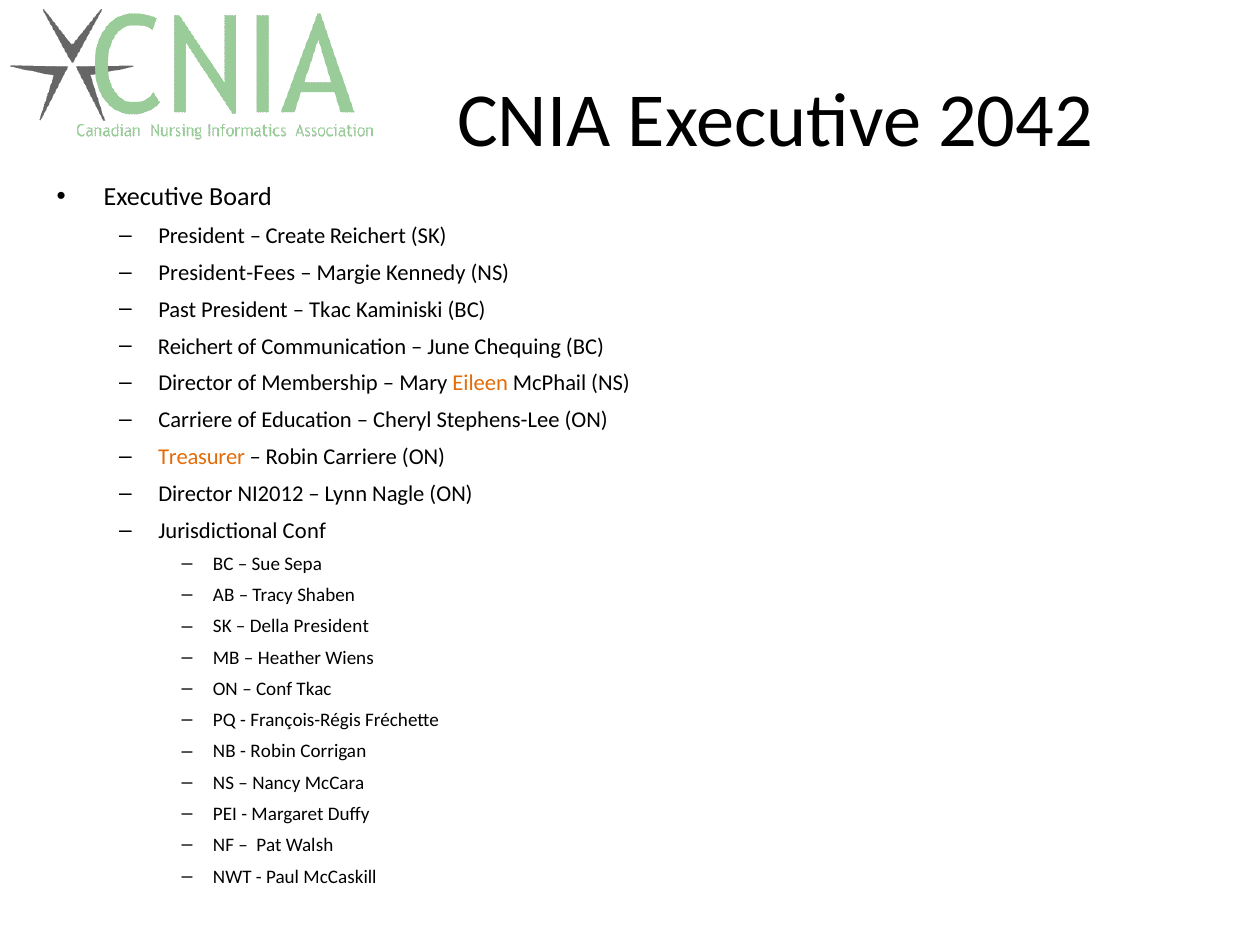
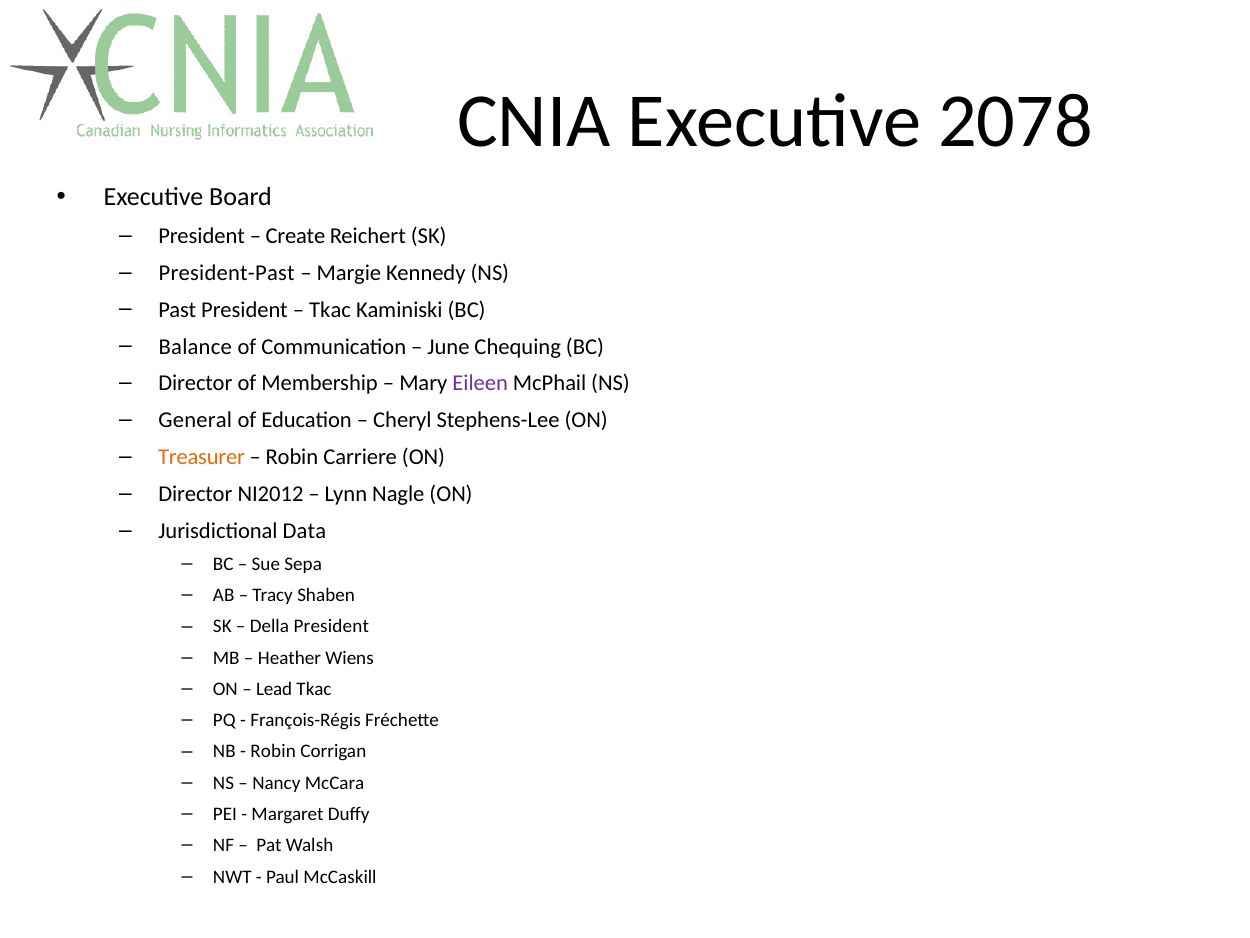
2042: 2042 -> 2078
President-Fees: President-Fees -> President-Past
Reichert at (195, 346): Reichert -> Balance
Eileen colour: orange -> purple
Carriere at (195, 420): Carriere -> General
Jurisdictional Conf: Conf -> Data
Conf at (274, 689): Conf -> Lead
